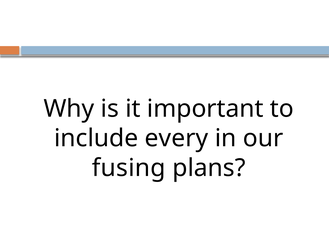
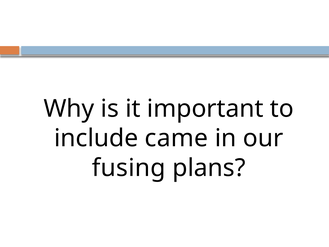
every: every -> came
